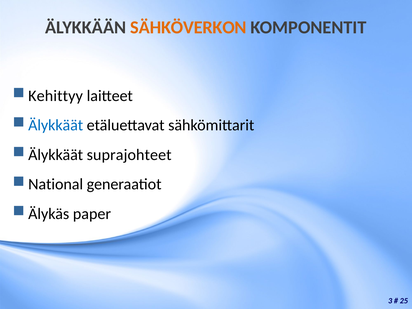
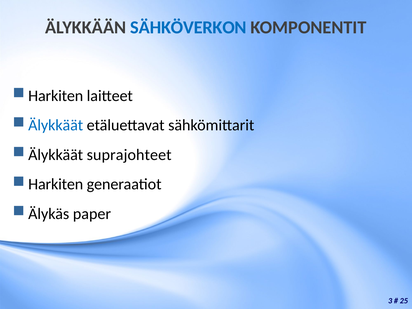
SÄHKÖVERKON colour: orange -> blue
Kehittyy at (56, 96): Kehittyy -> Harkiten
National at (56, 184): National -> Harkiten
